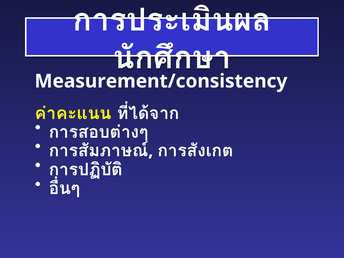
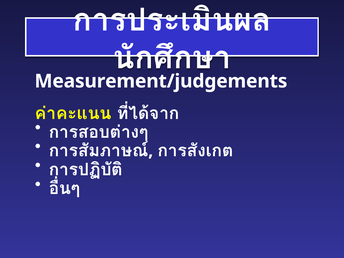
Measurement/consistency: Measurement/consistency -> Measurement/judgements
